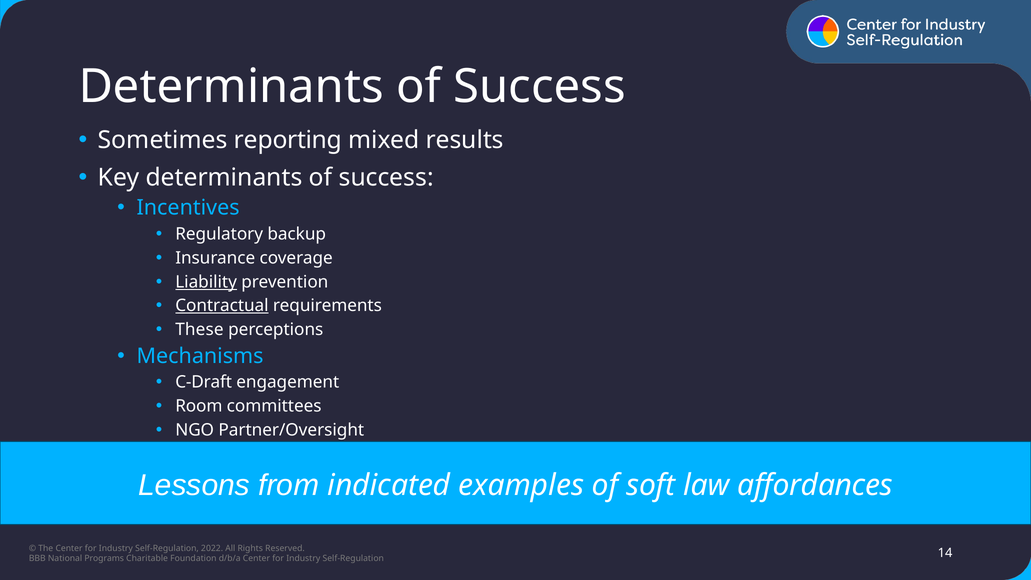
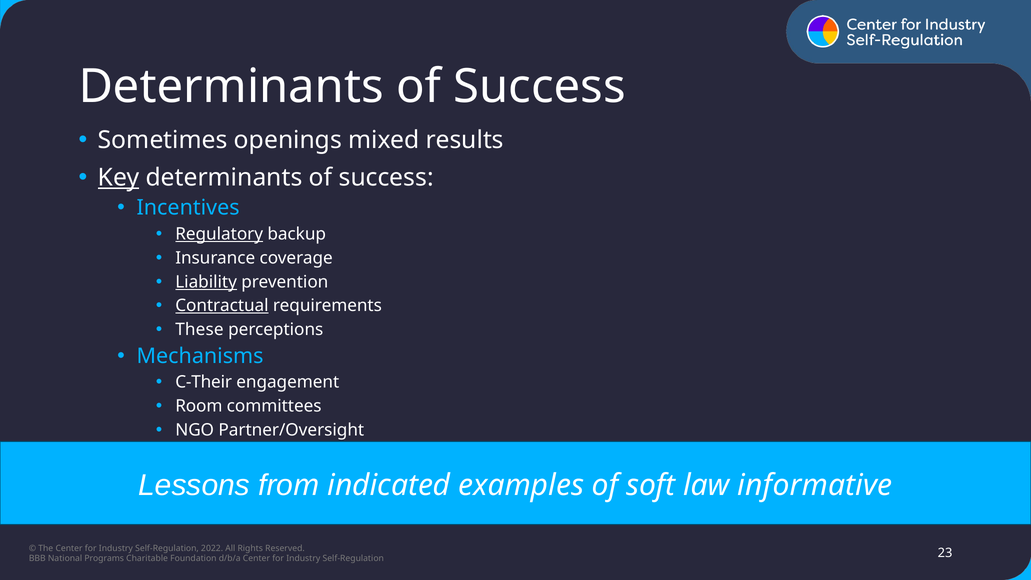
reporting: reporting -> openings
Key underline: none -> present
Regulatory underline: none -> present
C-Draft: C-Draft -> C-Their
affordances: affordances -> informative
14: 14 -> 23
